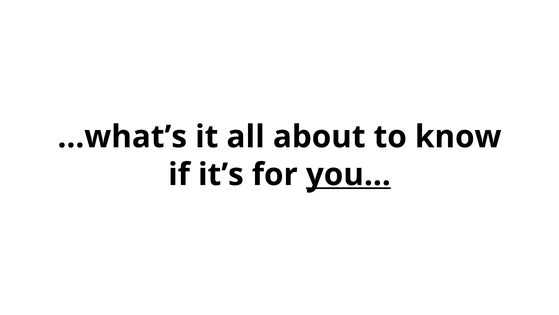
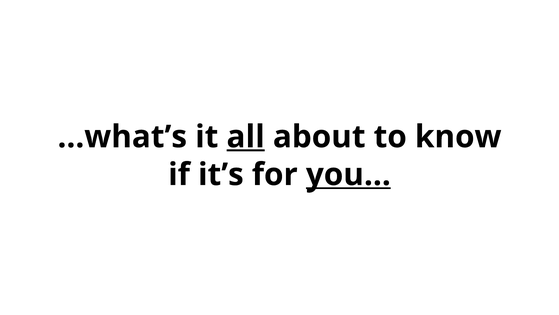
all underline: none -> present
